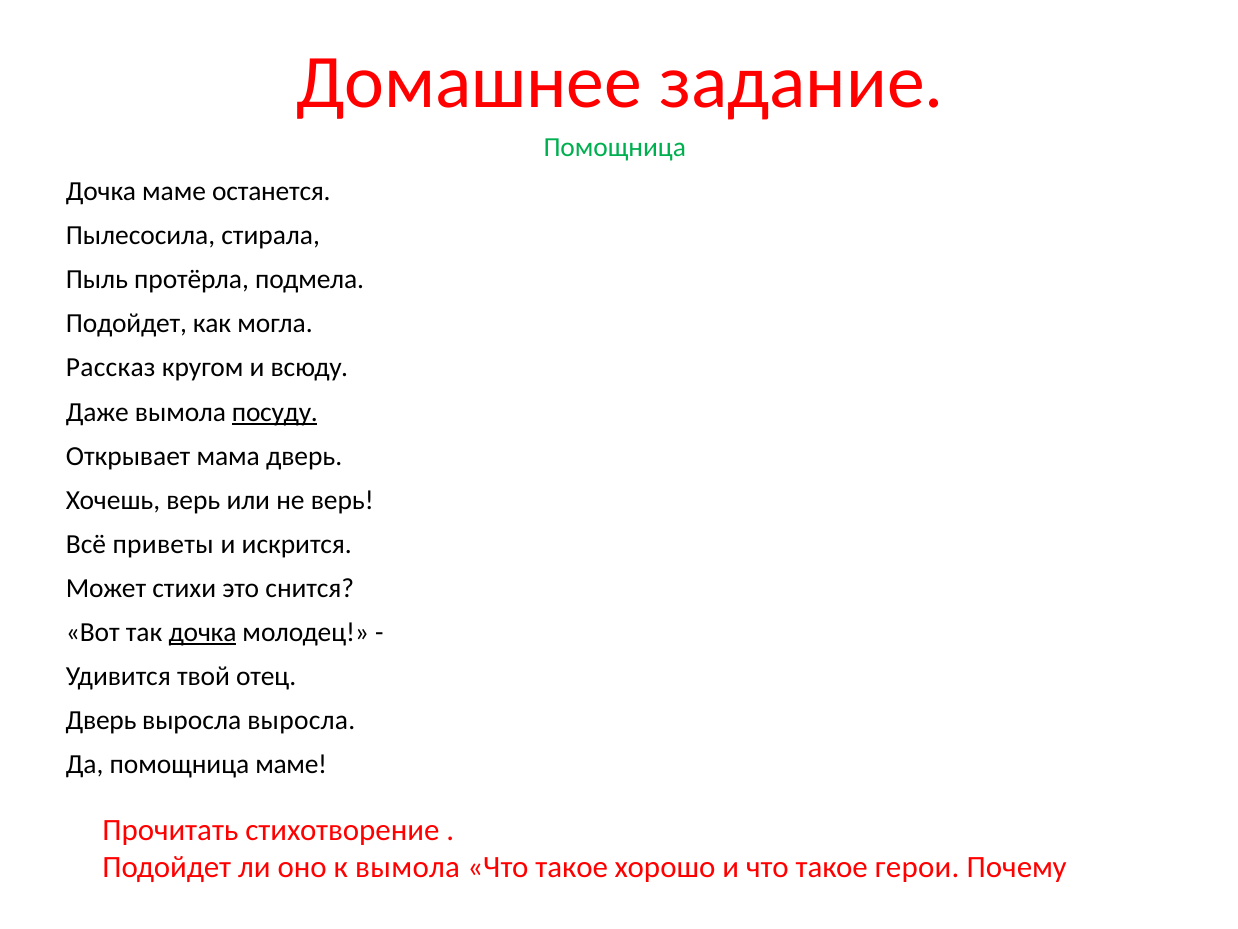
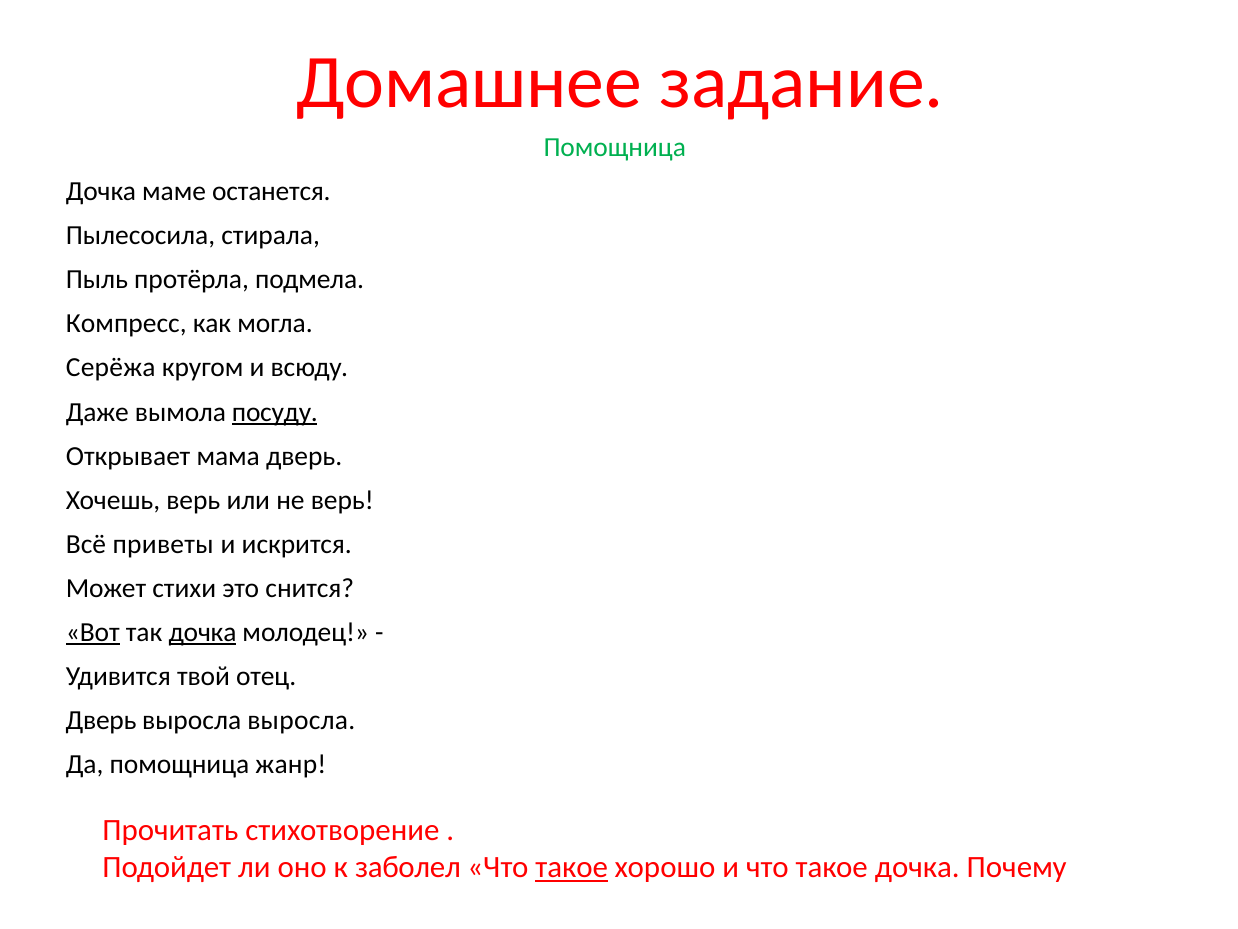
Подойдет at (126, 324): Подойдет -> Компресс
Рассказ: Рассказ -> Серёжа
Вот underline: none -> present
помощница маме: маме -> жанр
к вымола: вымола -> заболел
такое at (572, 867) underline: none -> present
такое герои: герои -> дочка
